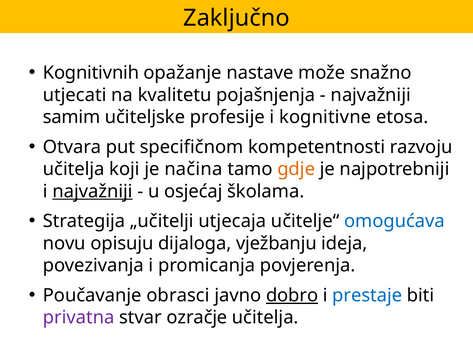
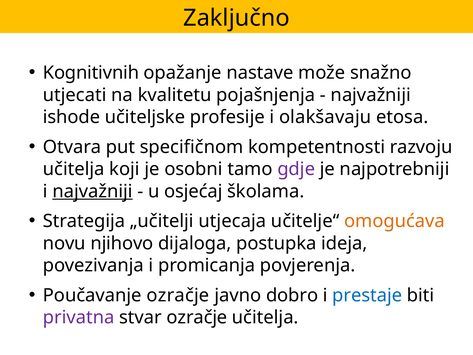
samim: samim -> ishode
kognitivne: kognitivne -> olakšavaju
načina: načina -> osobni
gdje colour: orange -> purple
omogućava colour: blue -> orange
opisuju: opisuju -> njihovo
vježbanju: vježbanju -> postupka
Poučavanje obrasci: obrasci -> ozračje
dobro underline: present -> none
